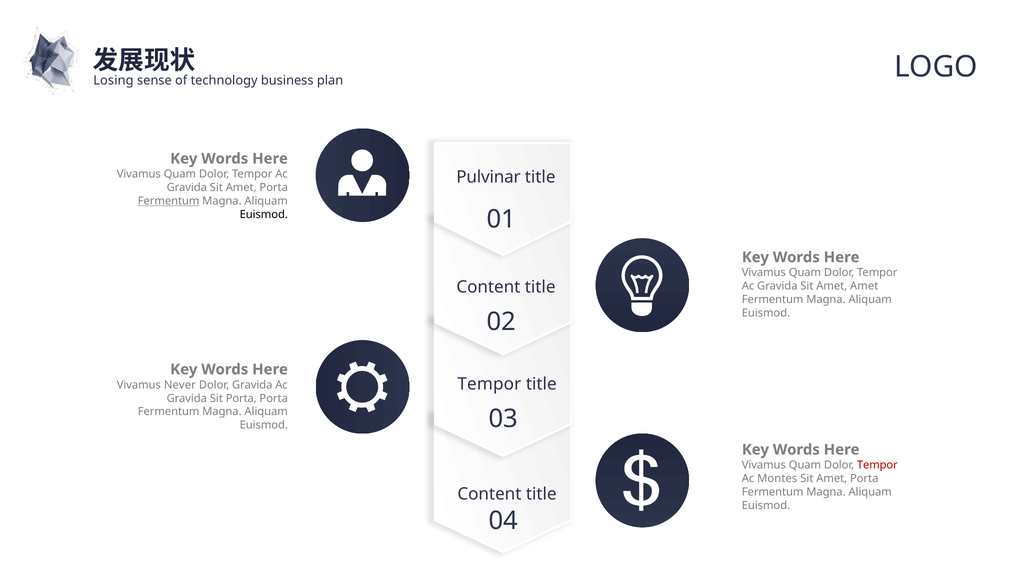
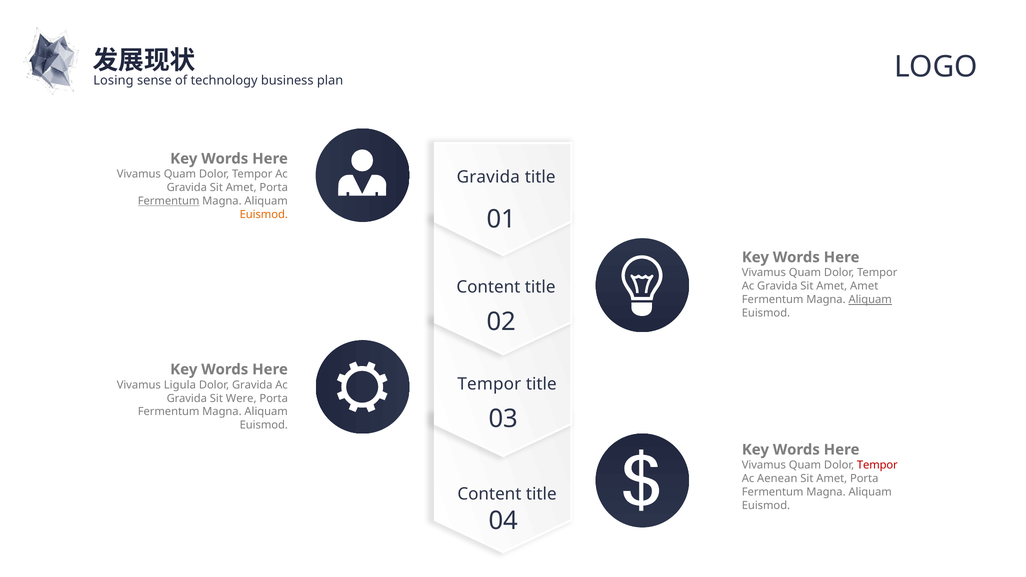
Pulvinar at (488, 177): Pulvinar -> Gravida
Euismod at (264, 215) colour: black -> orange
Aliquam at (870, 300) underline: none -> present
Never: Never -> Ligula
Sit Porta: Porta -> Were
Montes: Montes -> Aenean
